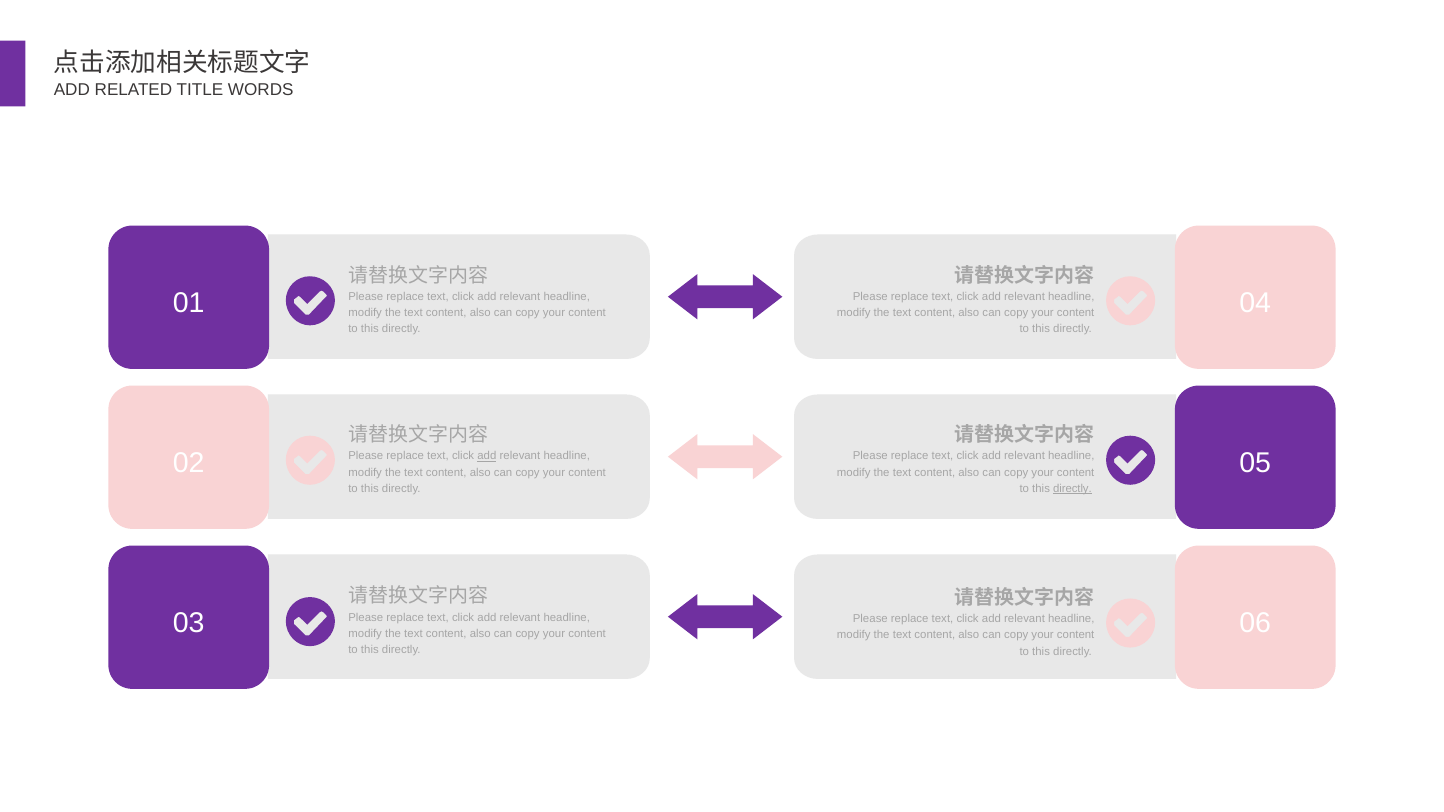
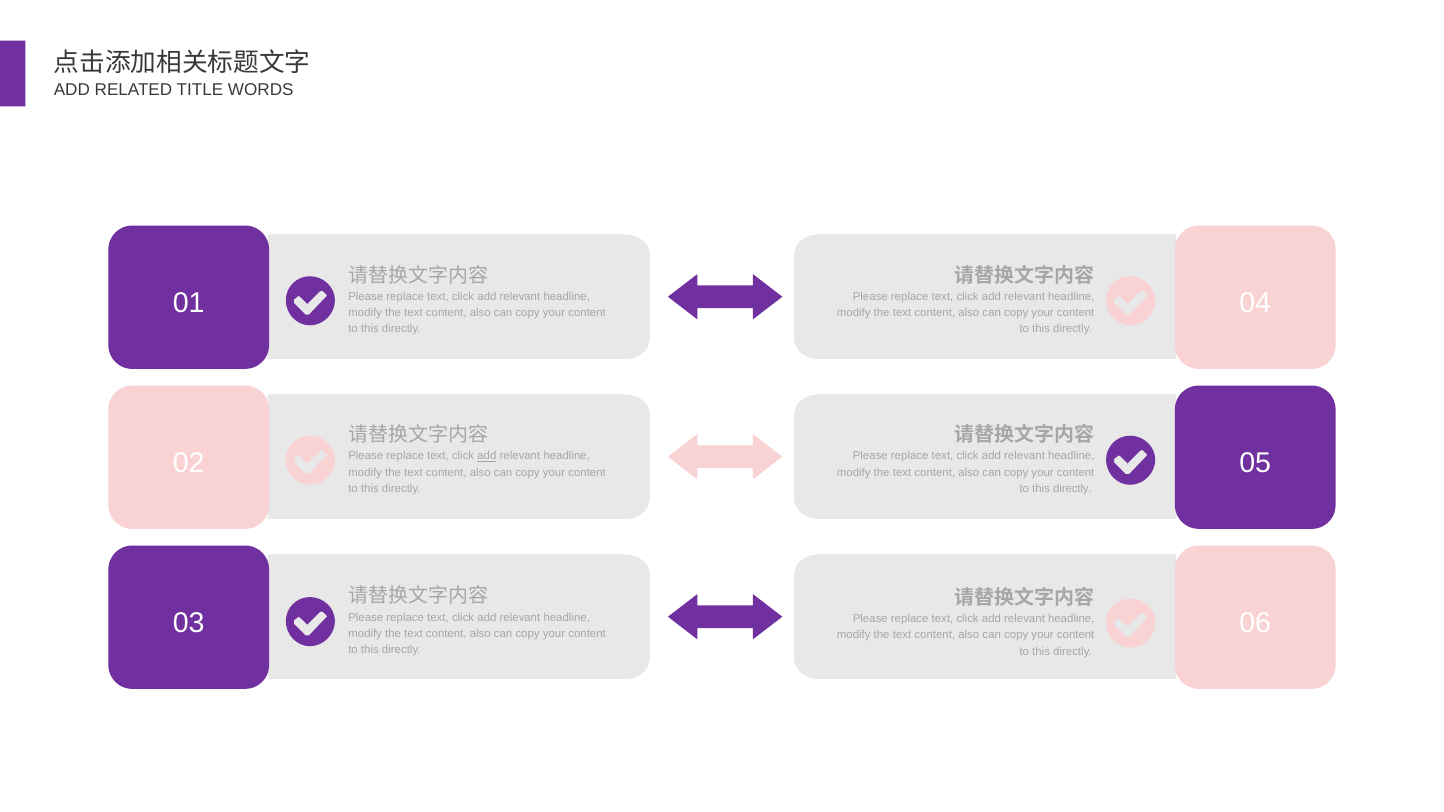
directly at (1072, 489) underline: present -> none
